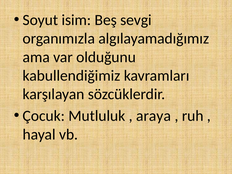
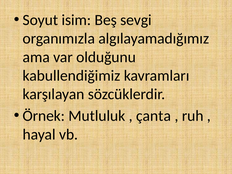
Çocuk: Çocuk -> Örnek
araya: araya -> çanta
